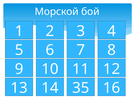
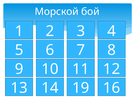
35: 35 -> 19
